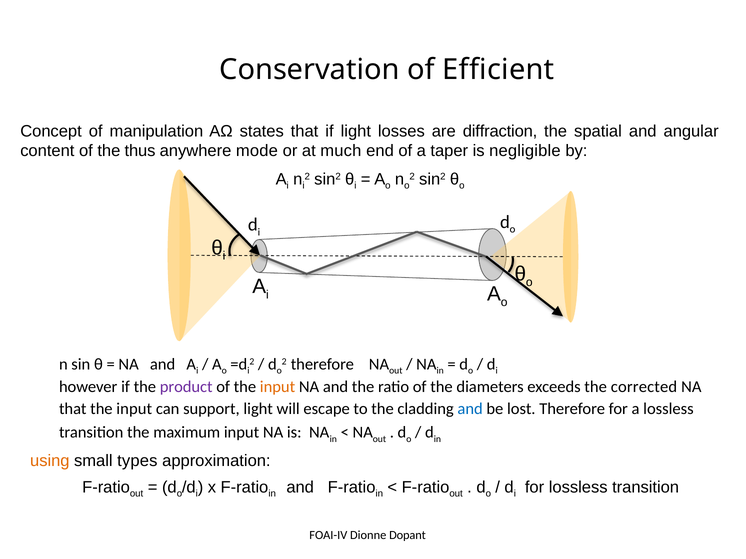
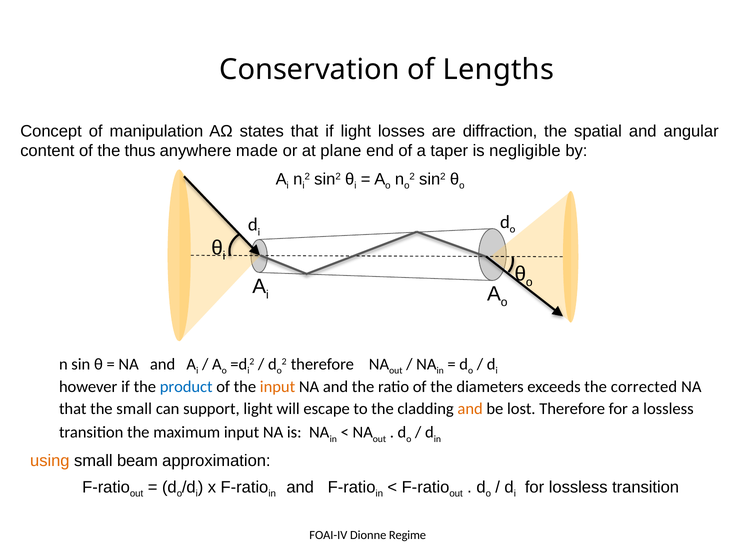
Efficient: Efficient -> Lengths
mode: mode -> made
much: much -> plane
product colour: purple -> blue
that the input: input -> small
and at (470, 409) colour: blue -> orange
types: types -> beam
Dopant: Dopant -> Regime
